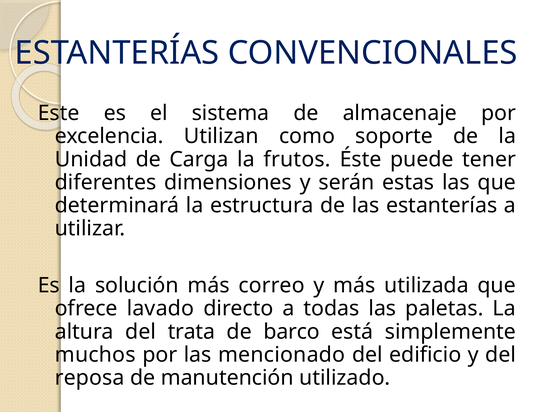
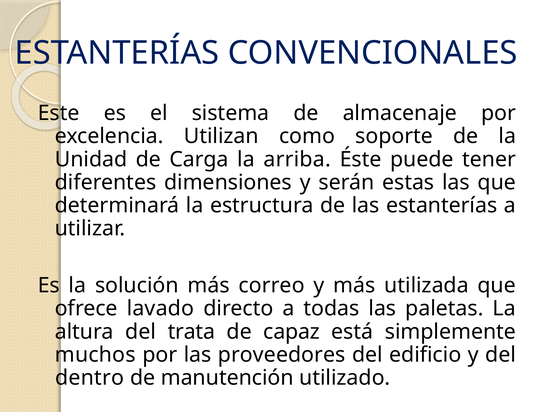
frutos: frutos -> arriba
barco: barco -> capaz
mencionado: mencionado -> proveedores
reposa: reposa -> dentro
